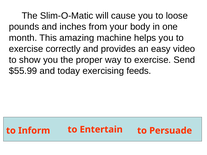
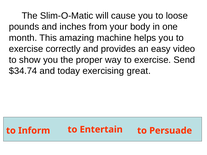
$55.99: $55.99 -> $34.74
feeds: feeds -> great
